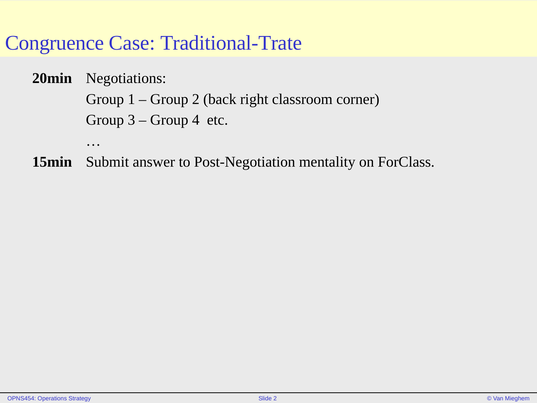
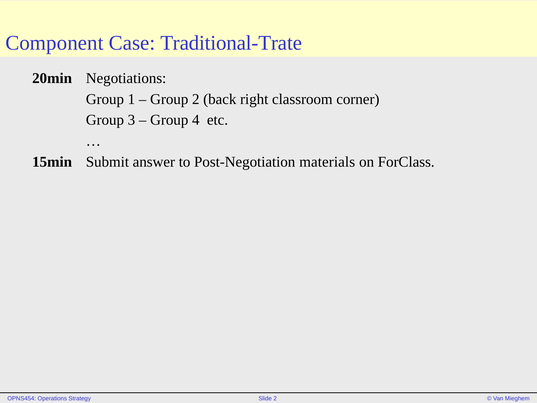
Congruence: Congruence -> Component
mentality: mentality -> materials
